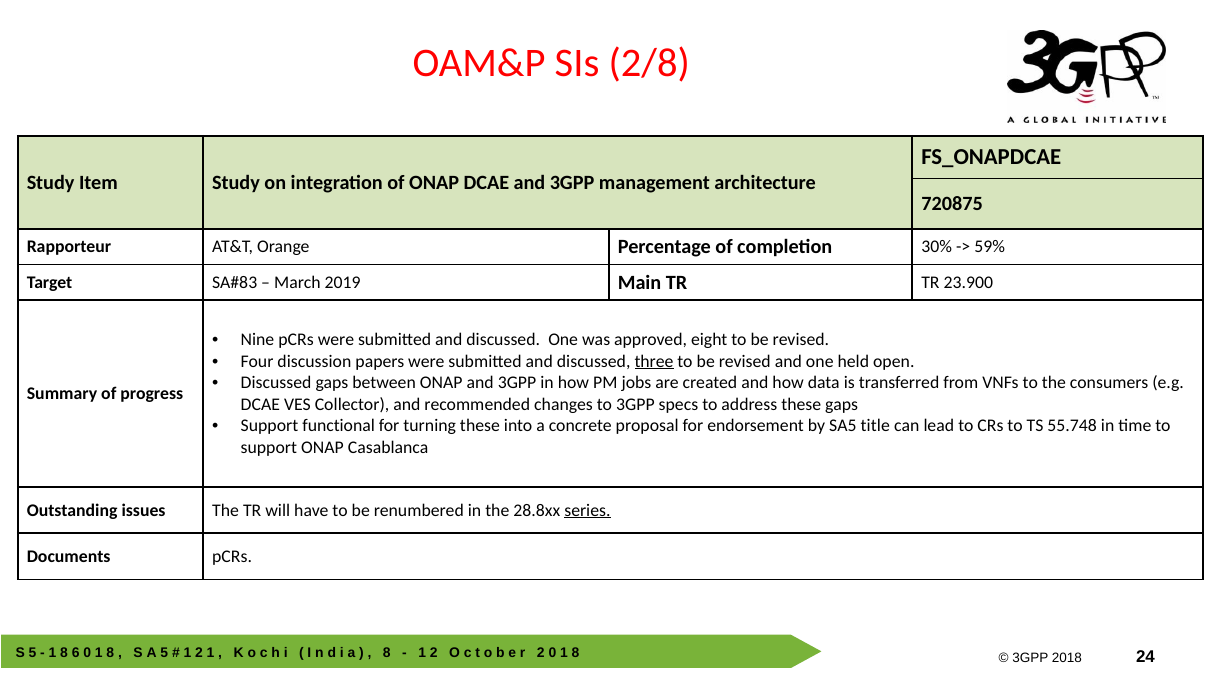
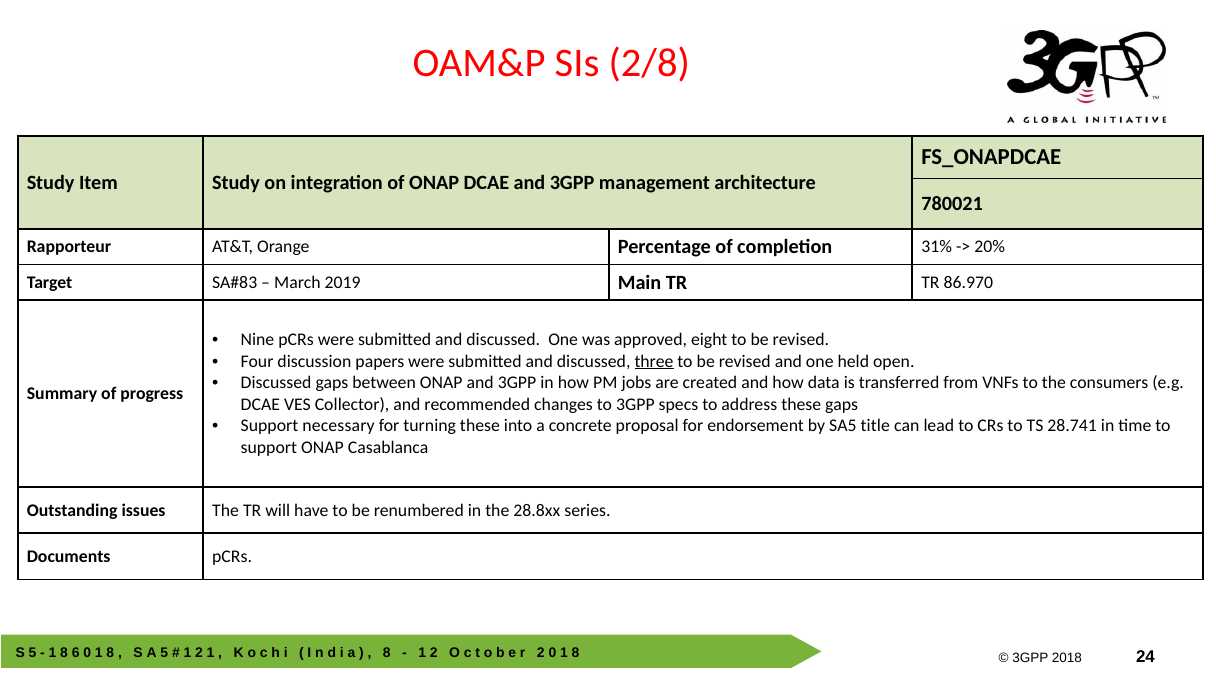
720875: 720875 -> 780021
30%: 30% -> 31%
59%: 59% -> 20%
23.900: 23.900 -> 86.970
functional: functional -> necessary
55.748: 55.748 -> 28.741
series underline: present -> none
